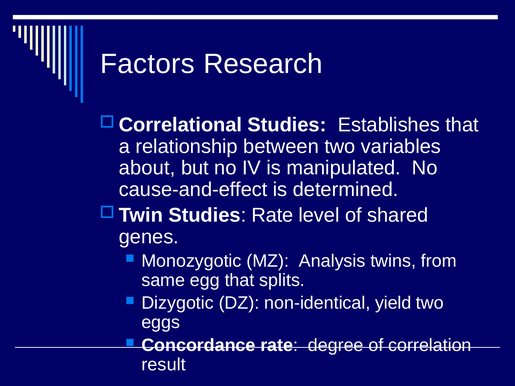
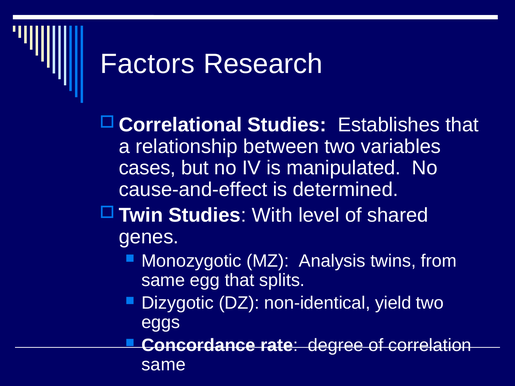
about: about -> cases
Studies Rate: Rate -> With
result at (164, 365): result -> same
